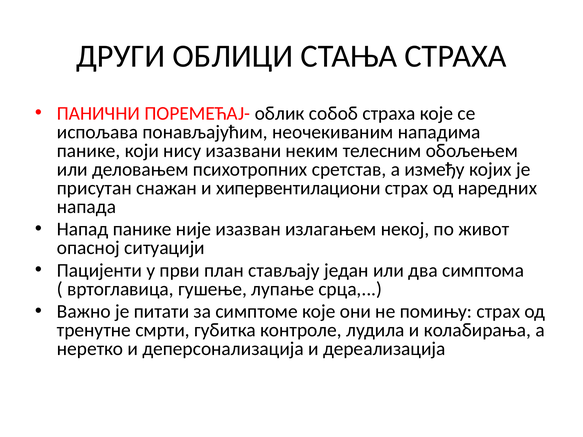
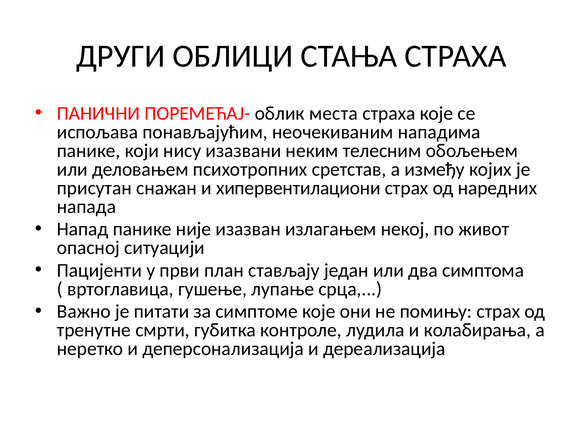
собоб: собоб -> места
